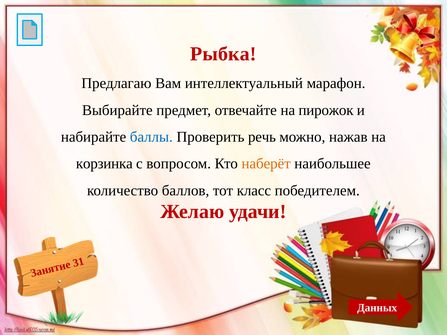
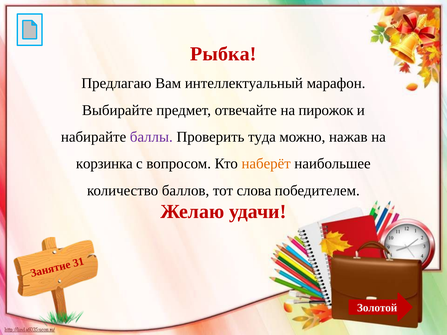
баллы colour: blue -> purple
речь: речь -> туда
класс: класс -> слова
Данных: Данных -> Золотой
